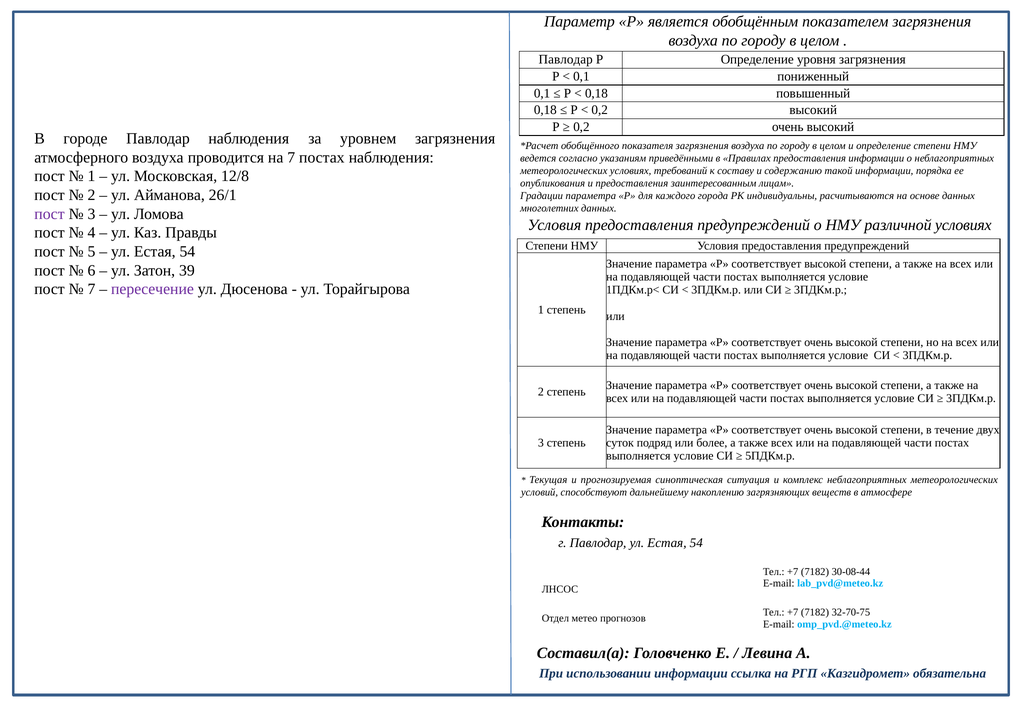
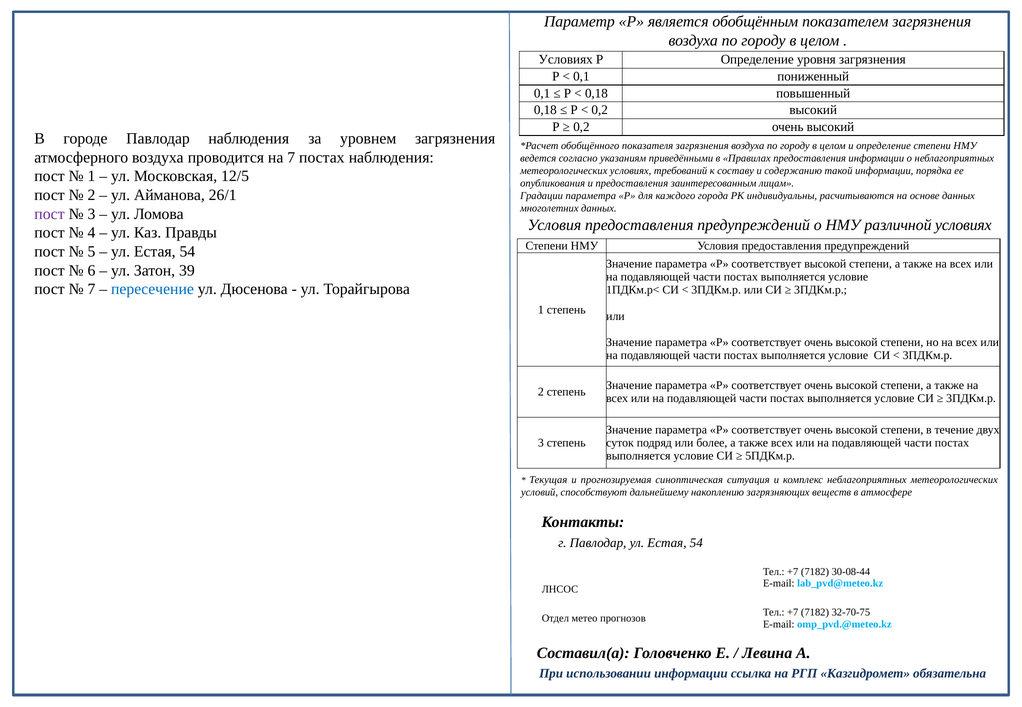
Павлодар at (566, 60): Павлодар -> Условиях
12/8: 12/8 -> 12/5
пересечение colour: purple -> blue
